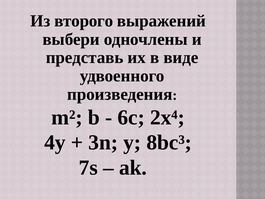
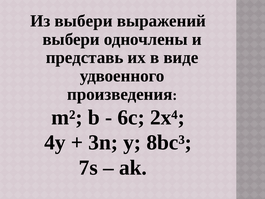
Из второго: второго -> выбери
